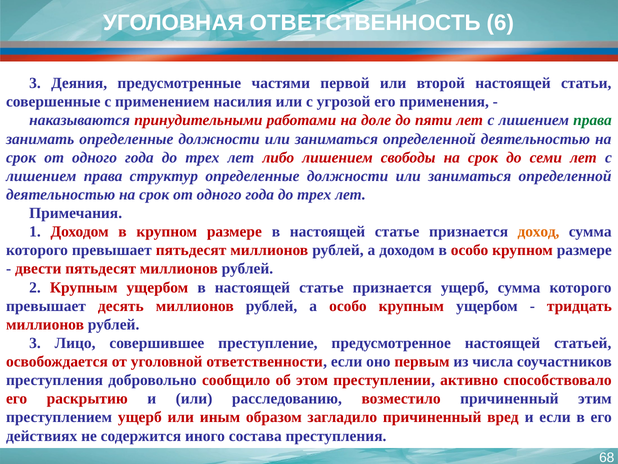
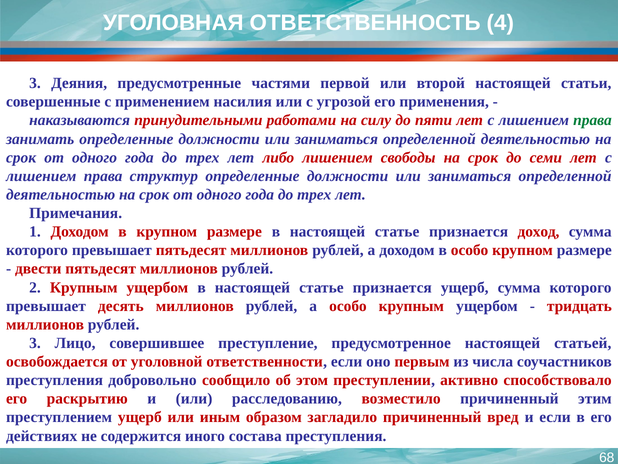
6: 6 -> 4
доле: доле -> силу
доход colour: orange -> red
